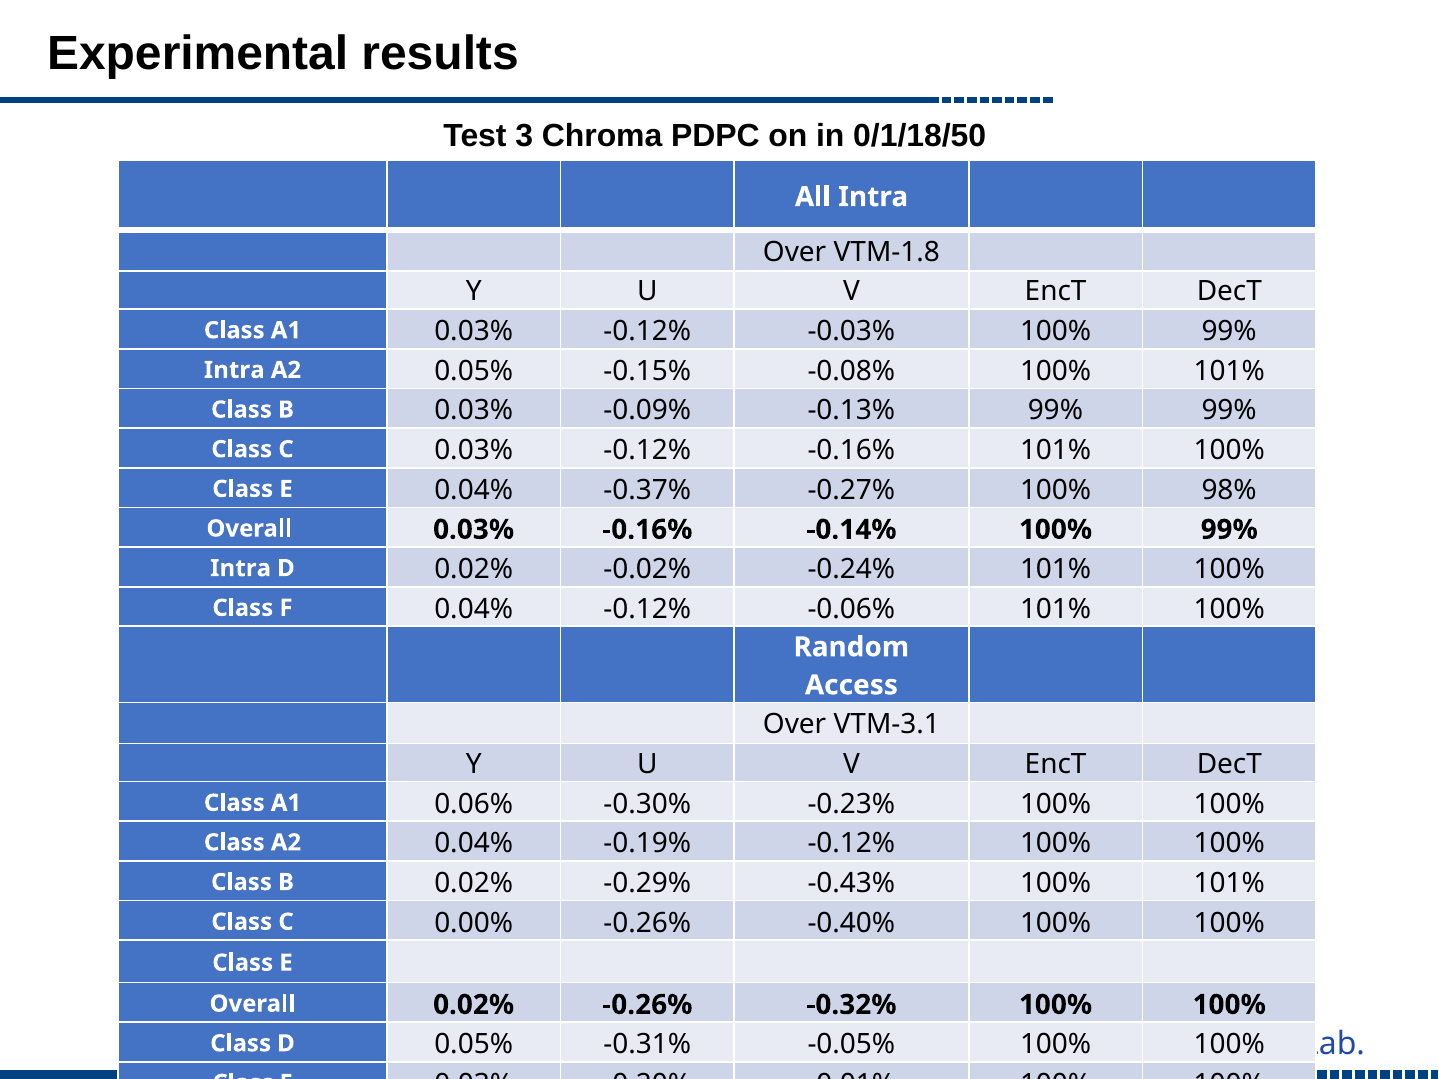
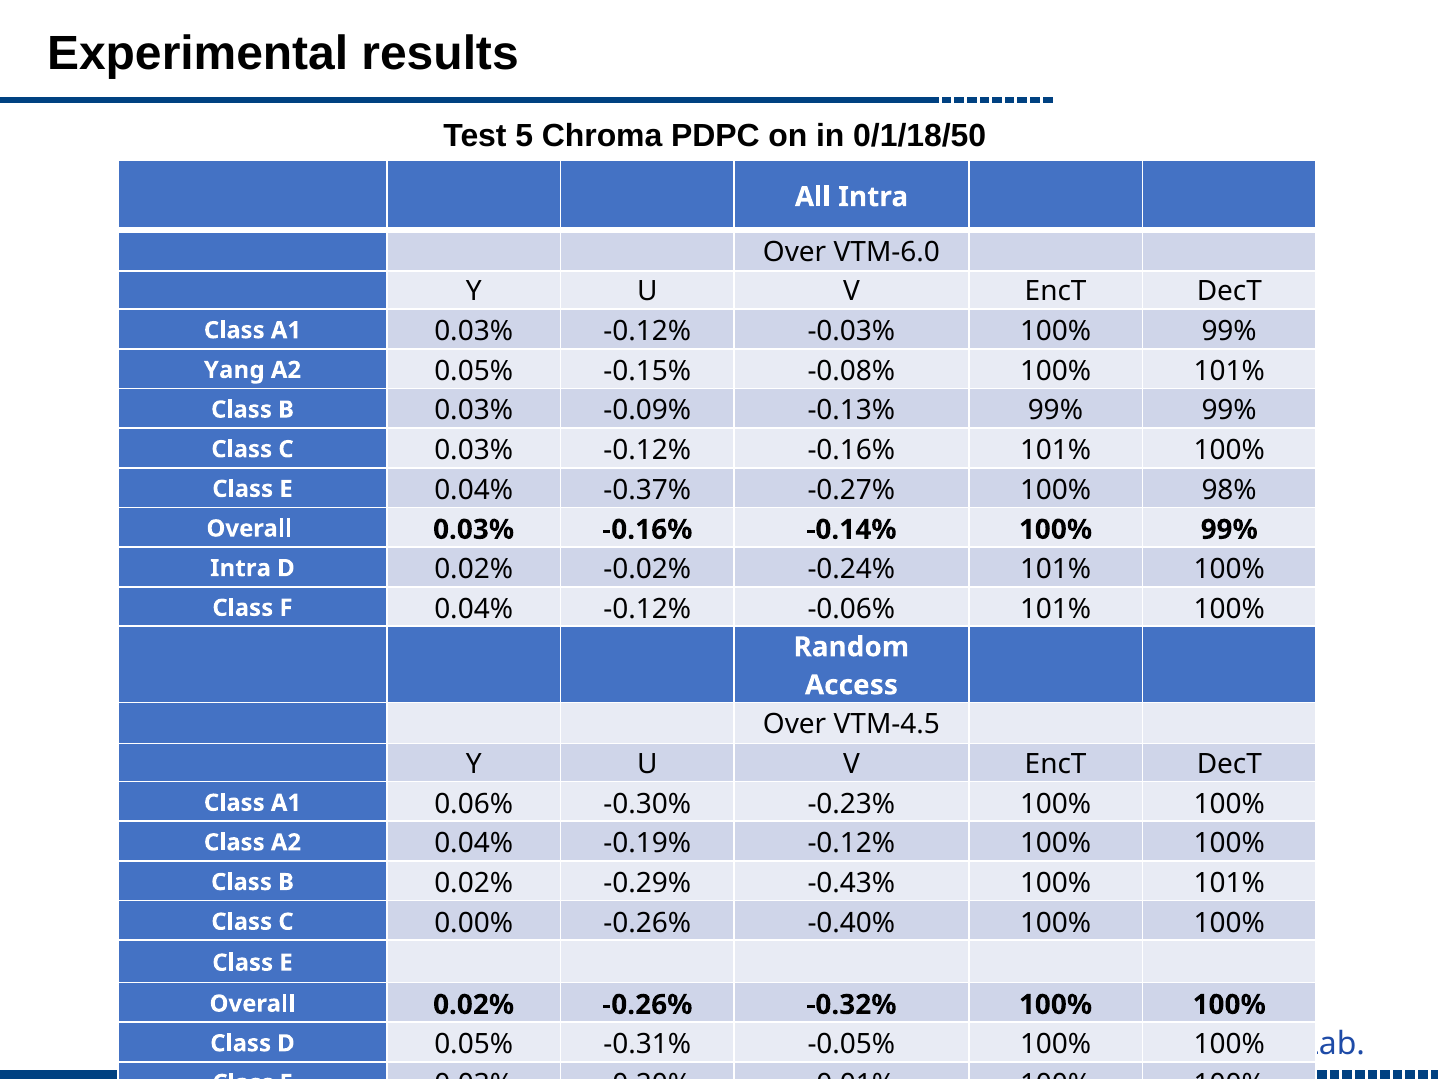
3: 3 -> 5
VTM-1.8: VTM-1.8 -> VTM-6.0
Intra at (234, 370): Intra -> Yang
VTM-3.1: VTM-3.1 -> VTM-4.5
